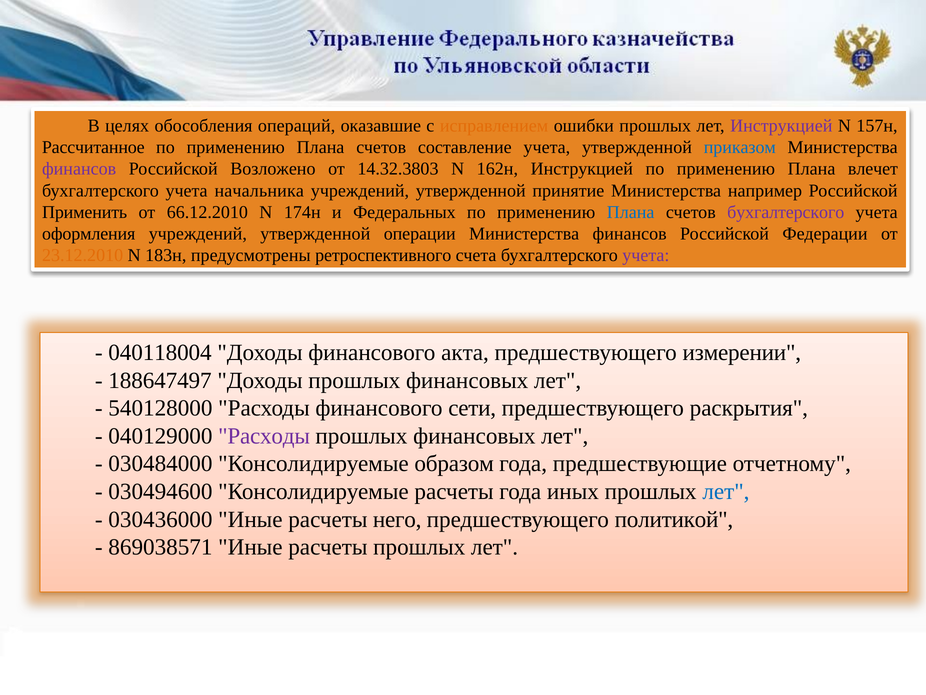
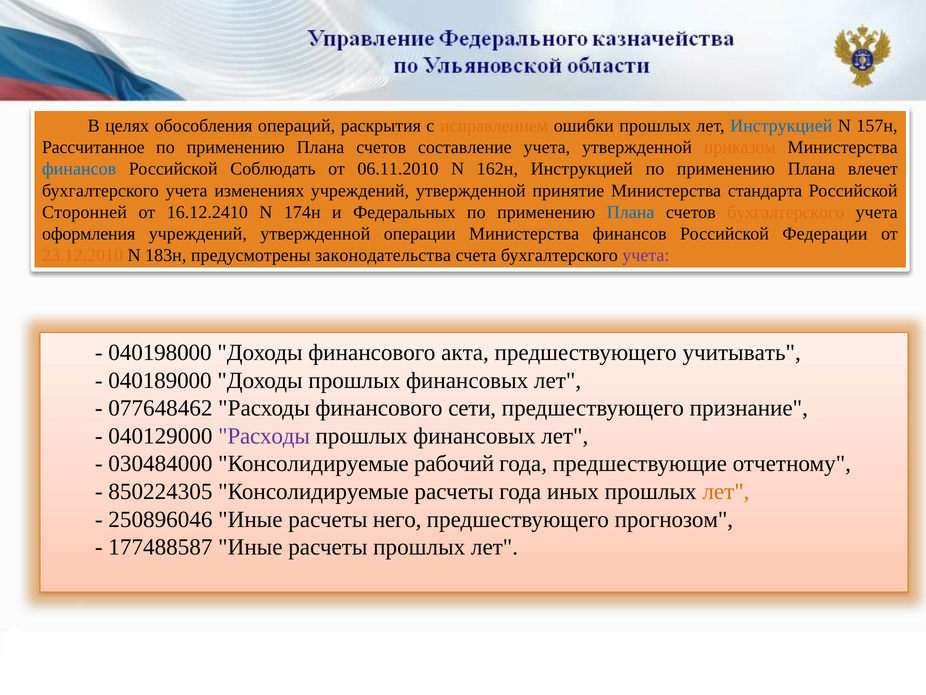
оказавшие: оказавшие -> раскрытия
Инструкцией at (781, 126) colour: purple -> blue
приказом colour: blue -> orange
финансов at (79, 169) colour: purple -> blue
Возложено: Возложено -> Соблюдать
14.32.3803: 14.32.3803 -> 06.11.2010
начальника: начальника -> изменениях
например: например -> стандарта
Применить: Применить -> Сторонней
66.12.2010: 66.12.2010 -> 16.12.2410
бухгалтерского at (786, 212) colour: purple -> orange
ретроспективного: ретроспективного -> законодательства
040118004: 040118004 -> 040198000
измерении: измерении -> учитывать
188647497: 188647497 -> 040189000
540128000: 540128000 -> 077648462
раскрытия: раскрытия -> признание
образом: образом -> рабочий
030494600: 030494600 -> 850224305
лет at (726, 491) colour: blue -> orange
030436000: 030436000 -> 250896046
политикой: политикой -> прогнозом
869038571: 869038571 -> 177488587
